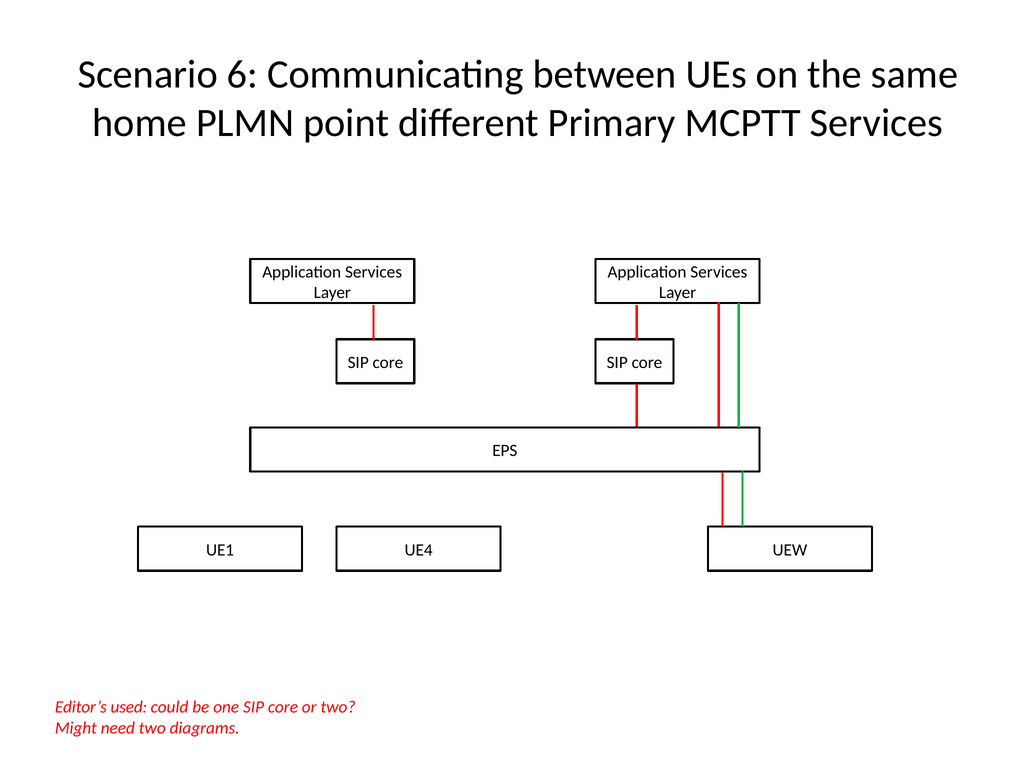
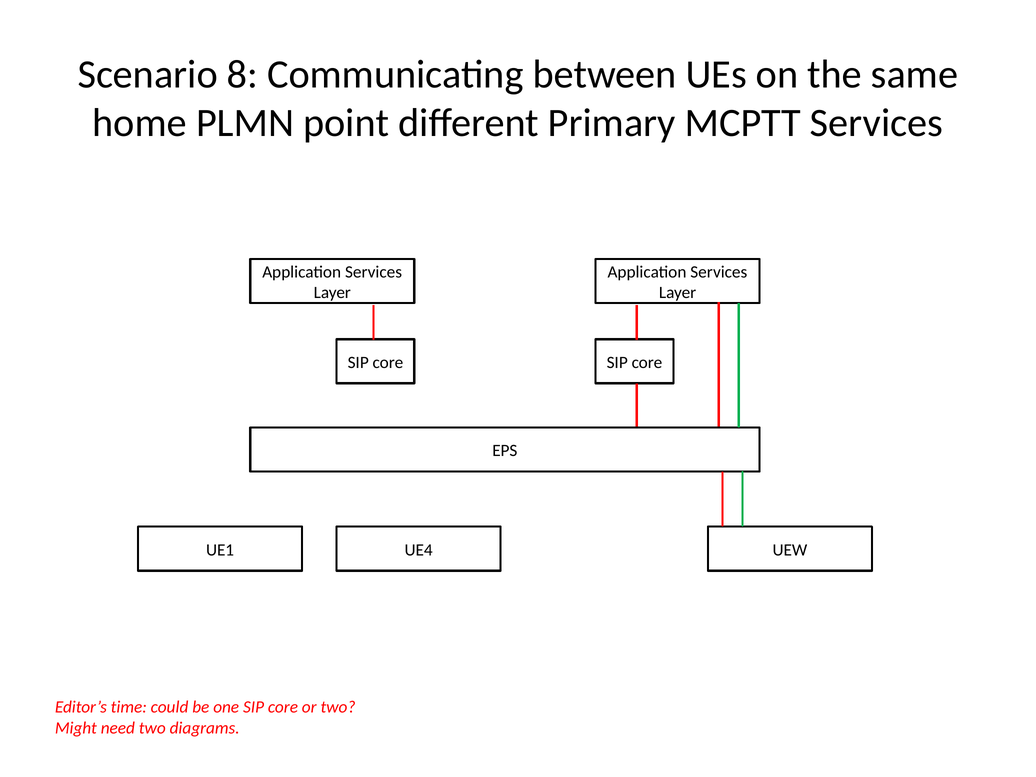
6: 6 -> 8
used: used -> time
